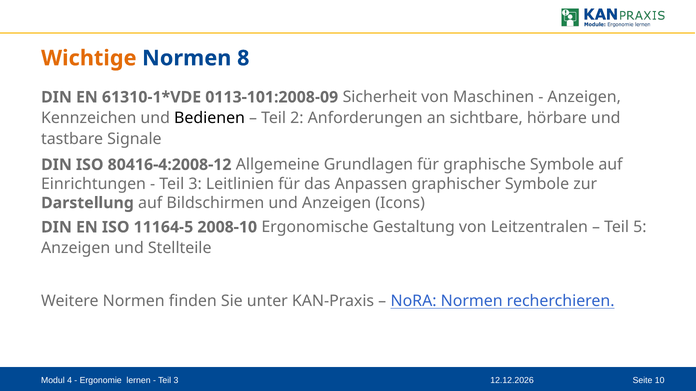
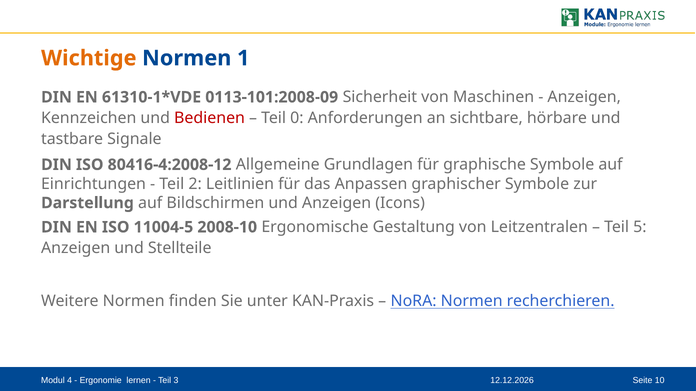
8: 8 -> 1
Bedienen colour: black -> red
2: 2 -> 0
3 at (195, 184): 3 -> 2
11164-5: 11164-5 -> 11004-5
